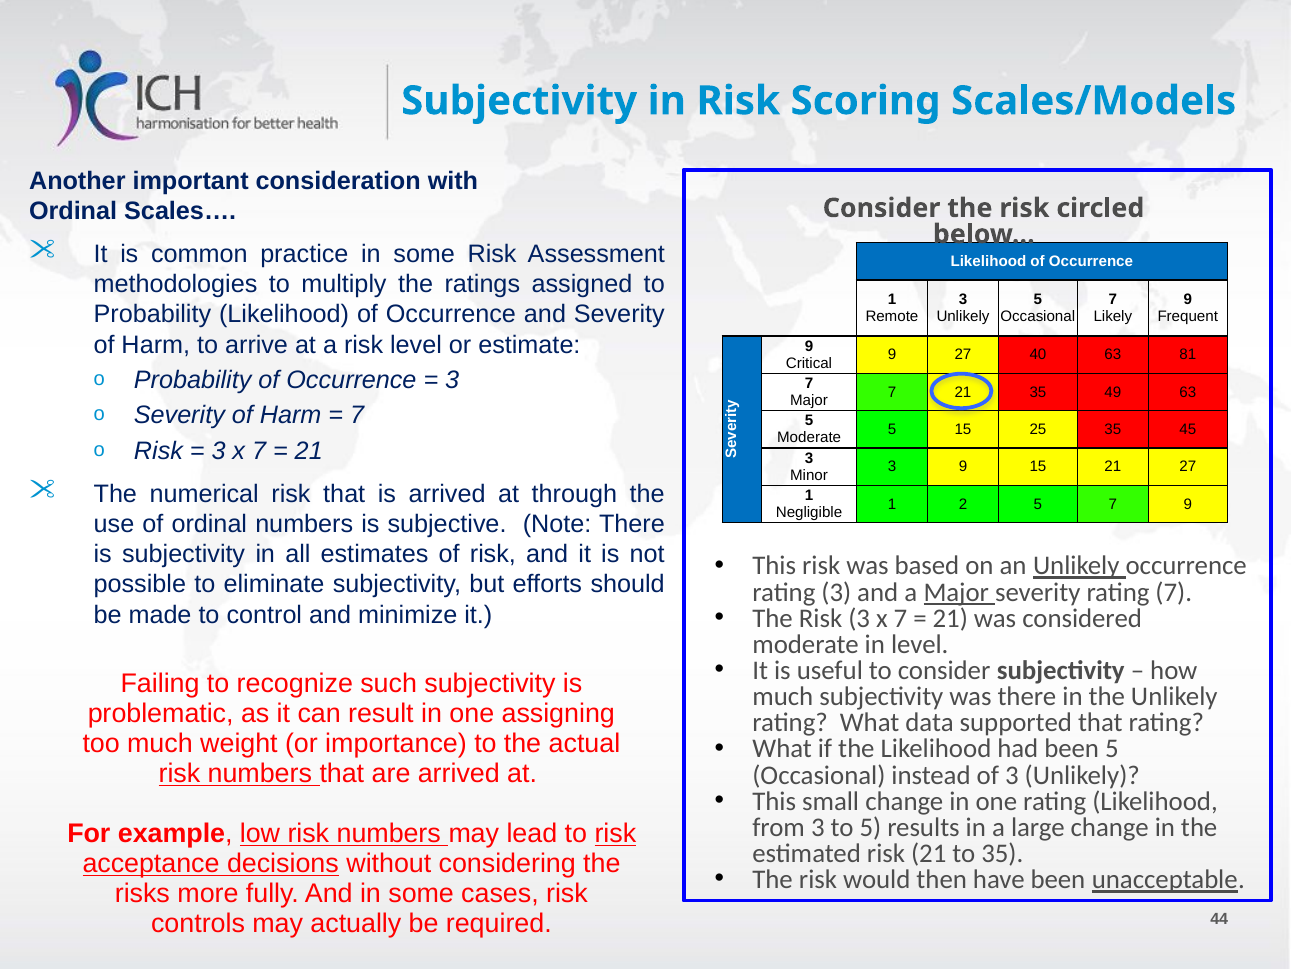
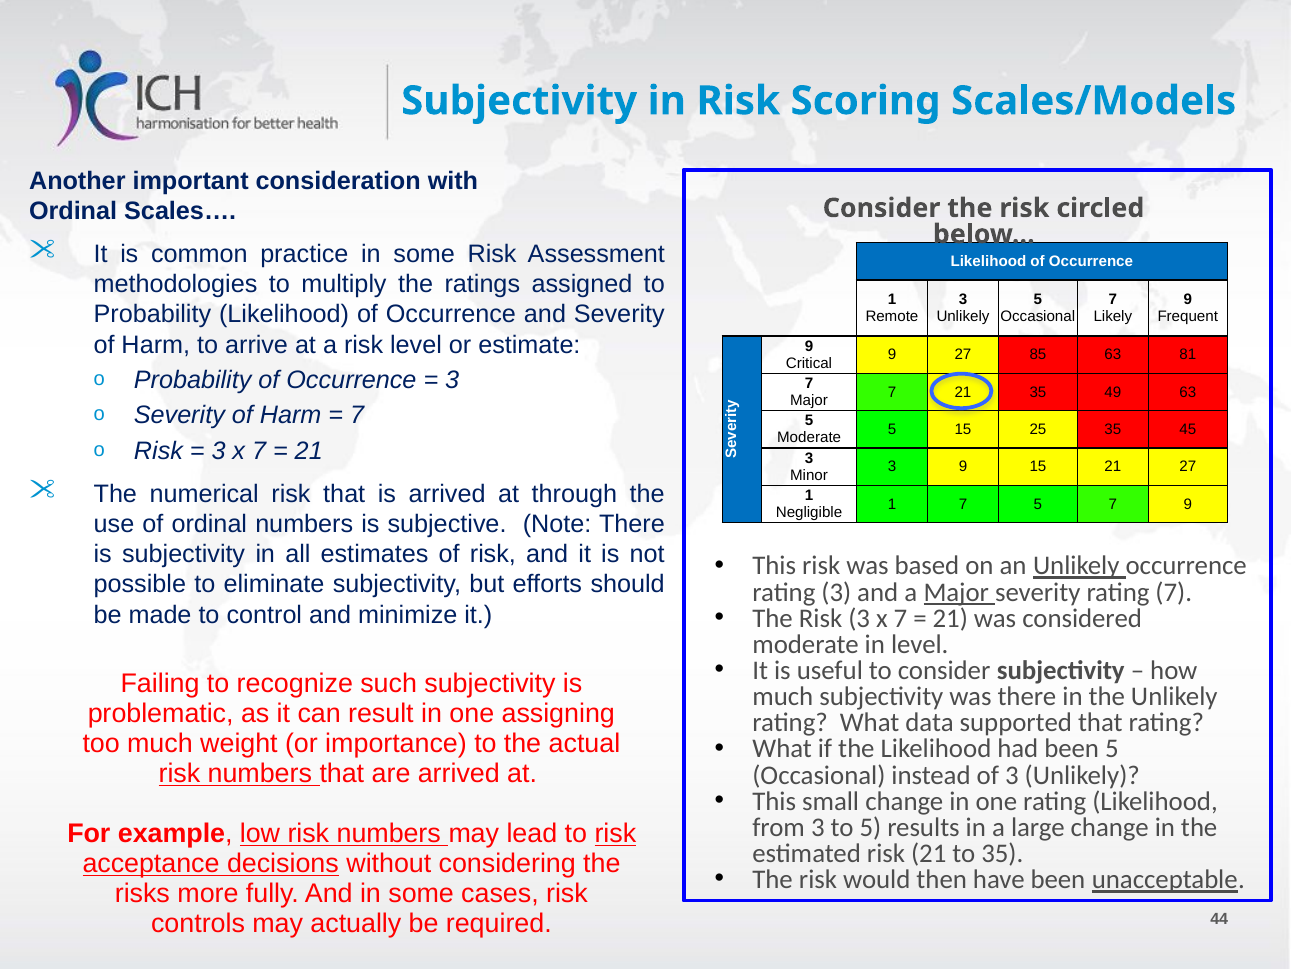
40: 40 -> 85
1 2: 2 -> 7
